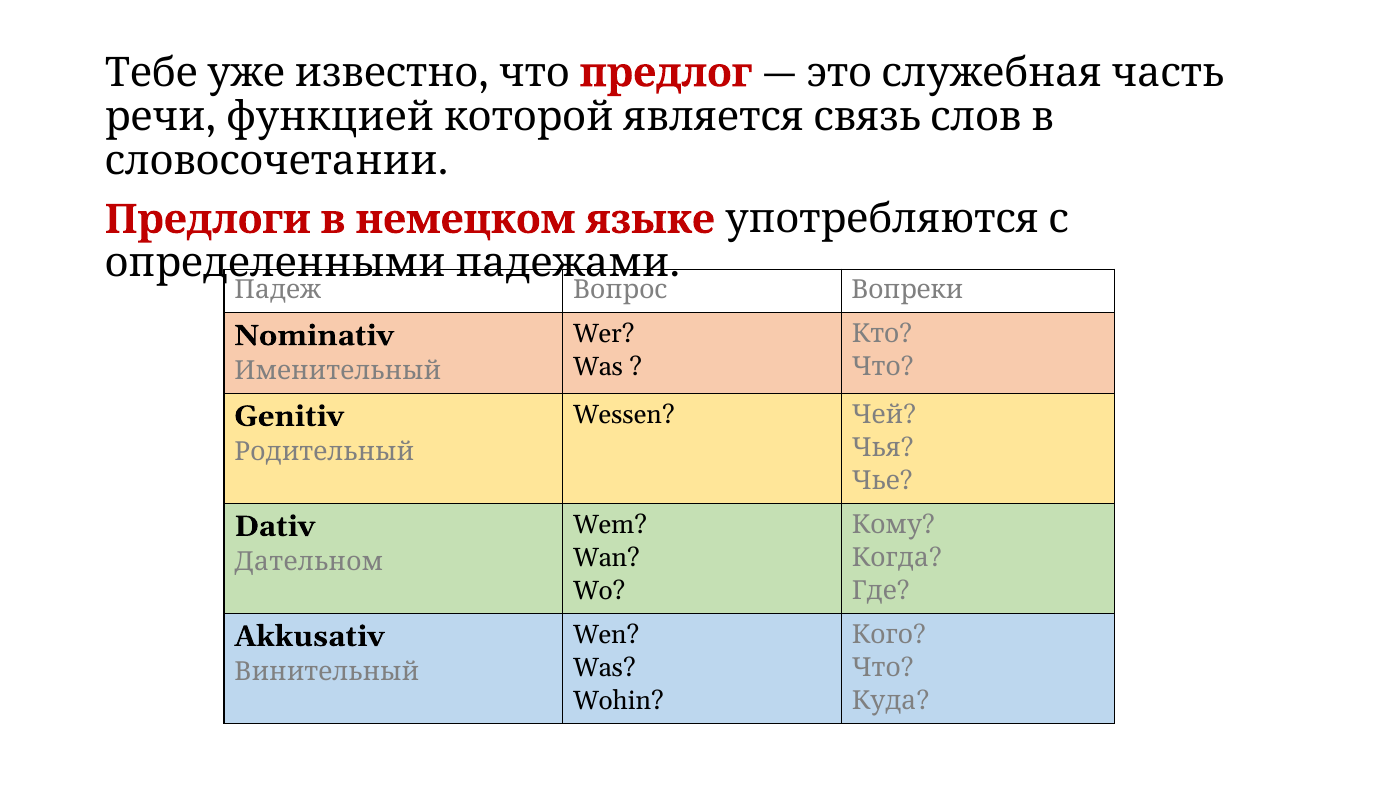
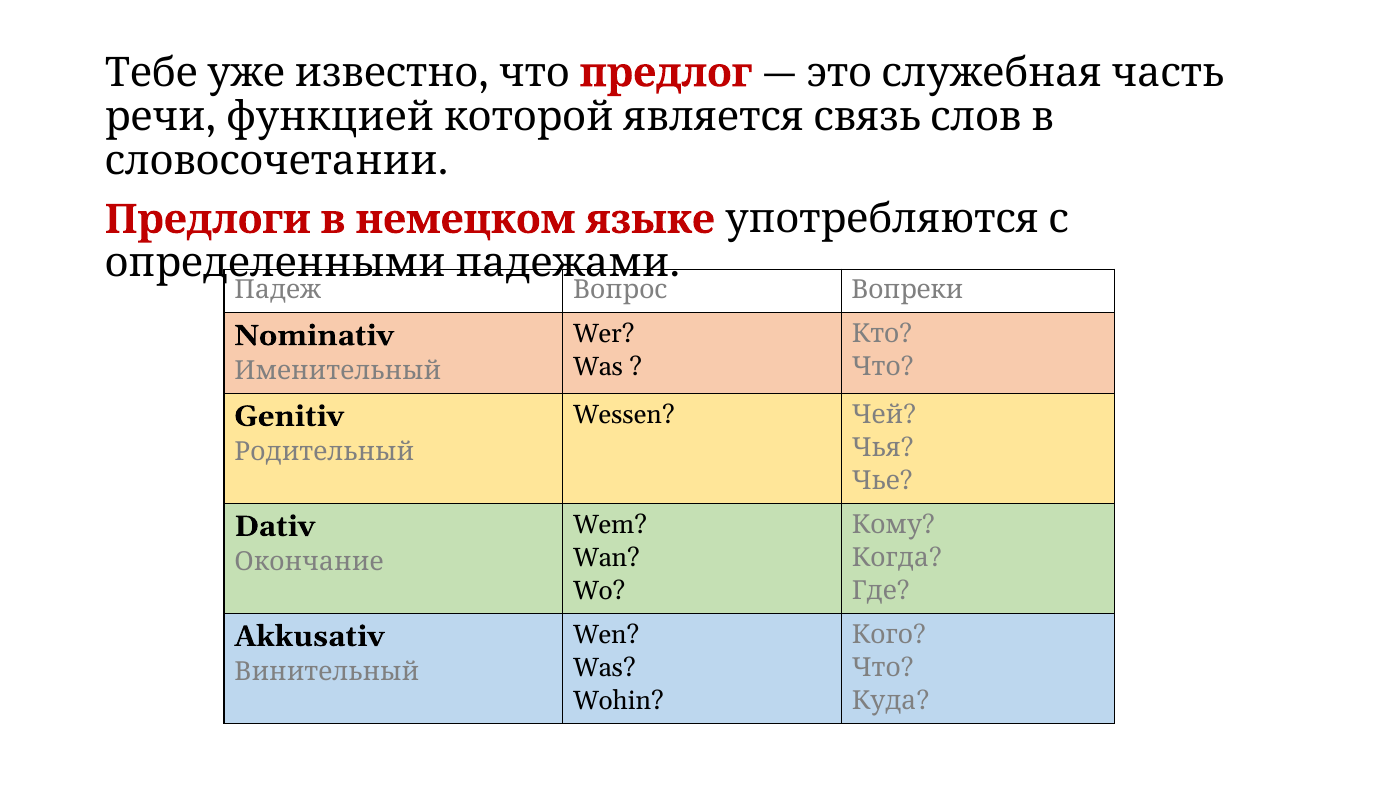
Дательном: Дательном -> Окончание
